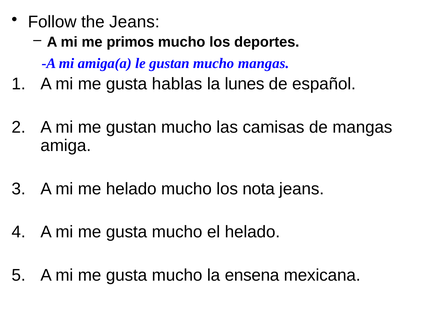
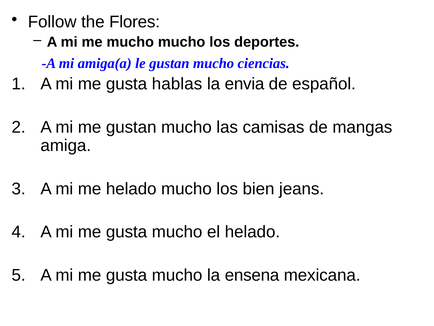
the Jeans: Jeans -> Flores
me primos: primos -> mucho
mucho mangas: mangas -> ciencias
lunes: lunes -> envia
nota: nota -> bien
